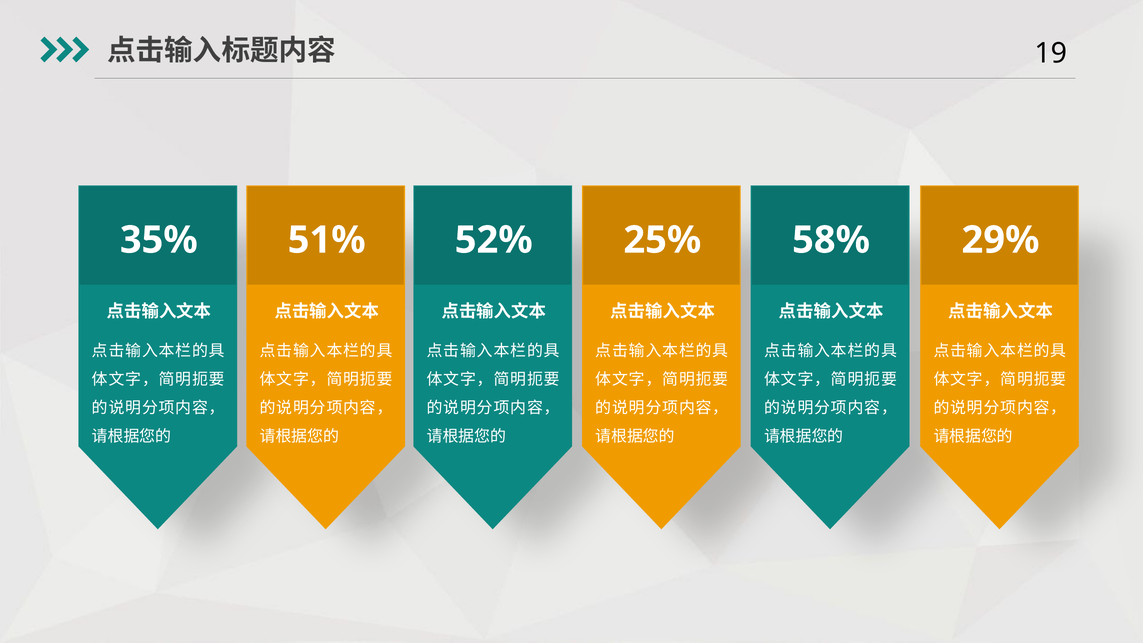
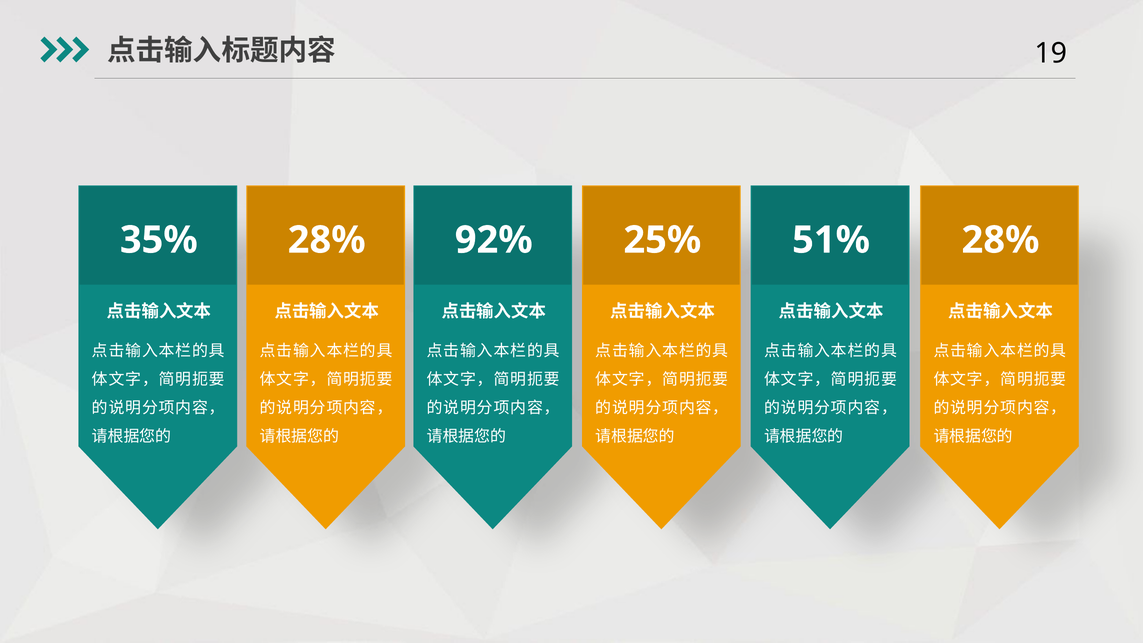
51% at (327, 240): 51% -> 28%
52%: 52% -> 92%
58%: 58% -> 51%
29% at (1000, 240): 29% -> 28%
